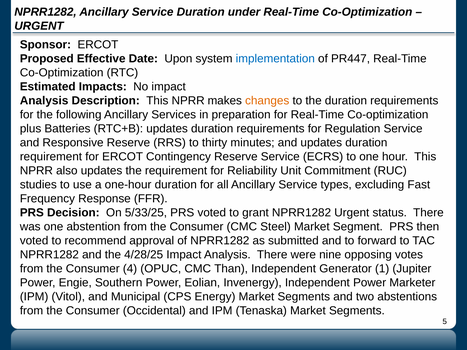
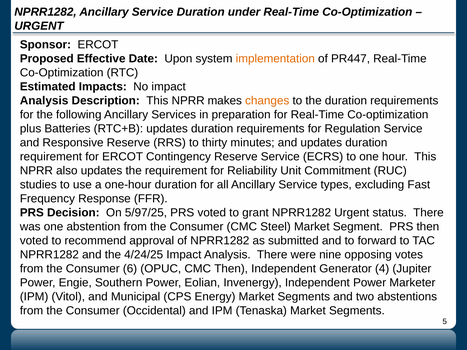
implementation colour: blue -> orange
5/33/25: 5/33/25 -> 5/97/25
4/28/25: 4/28/25 -> 4/24/25
4: 4 -> 6
CMC Than: Than -> Then
1: 1 -> 4
